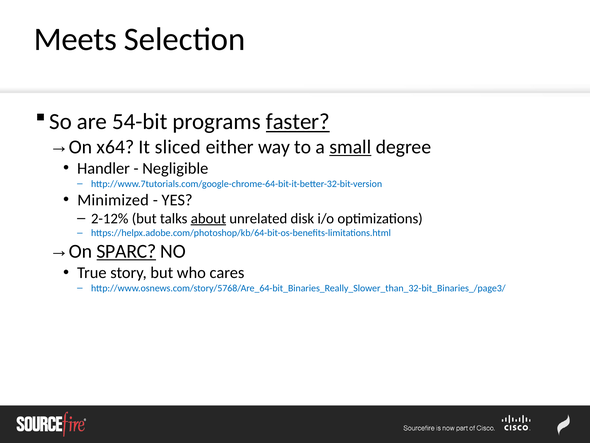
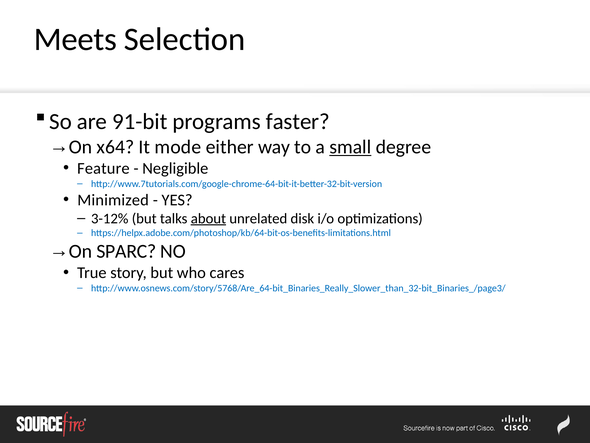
54-bit: 54-bit -> 91-bit
faster underline: present -> none
sliced: sliced -> mode
Handler: Handler -> Feature
2-12%: 2-12% -> 3-12%
SPARC underline: present -> none
